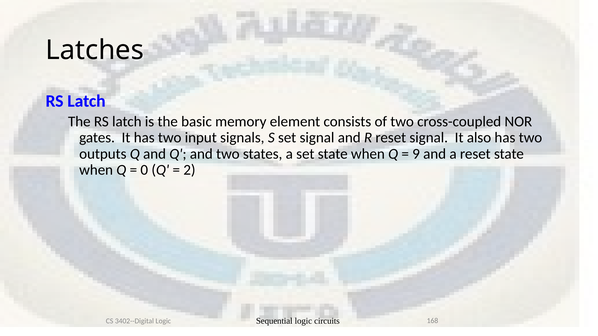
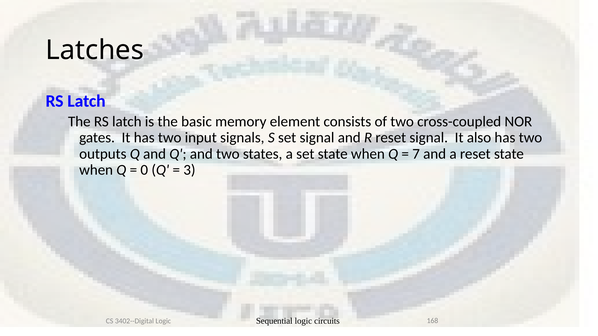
9: 9 -> 7
2: 2 -> 3
